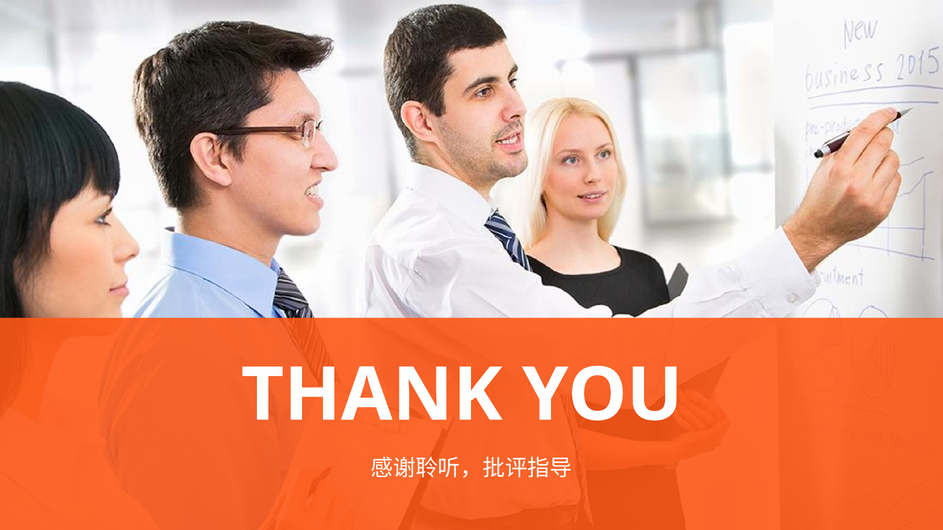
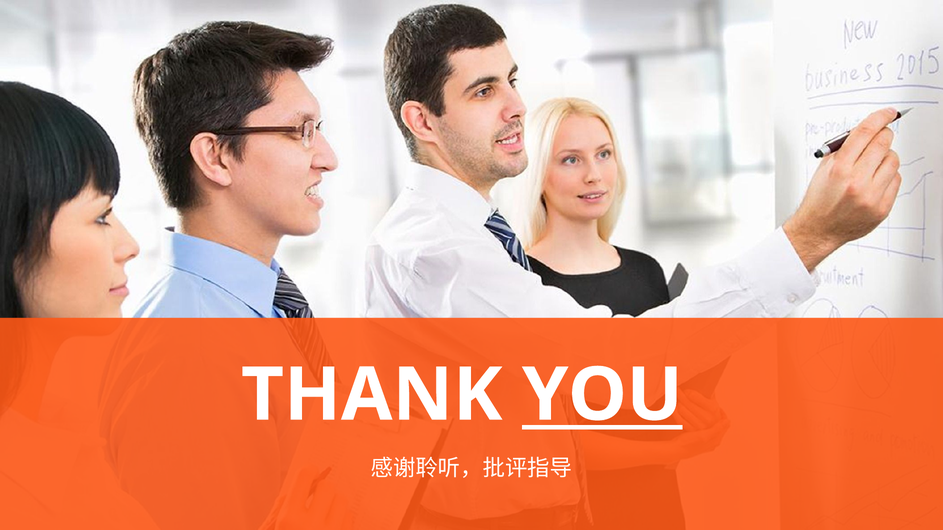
YOU underline: none -> present
